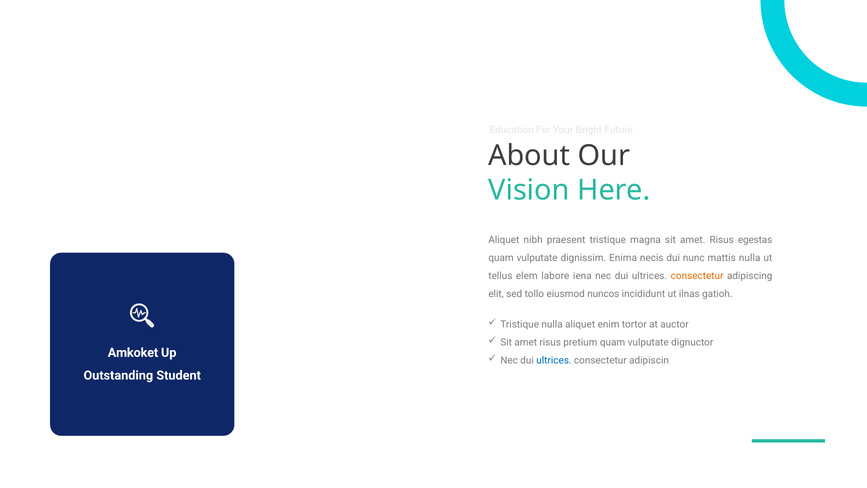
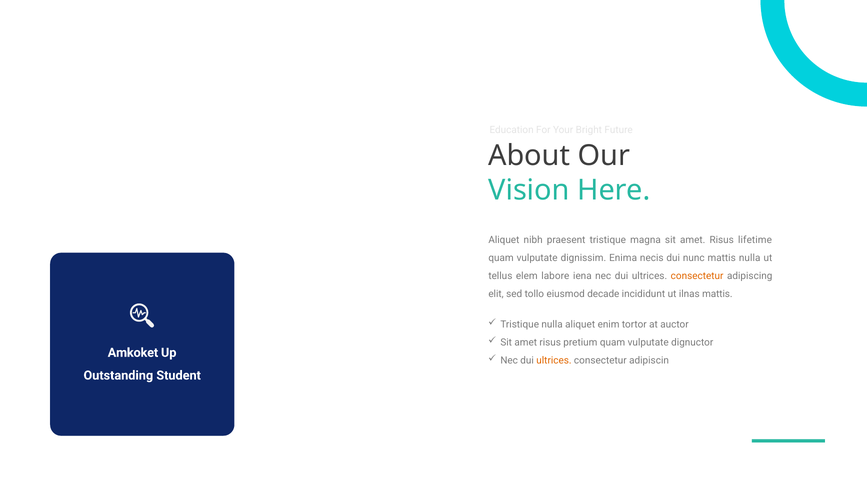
egestas: egestas -> lifetime
nuncos: nuncos -> decade
ilnas gatioh: gatioh -> mattis
ultrices at (554, 360) colour: blue -> orange
